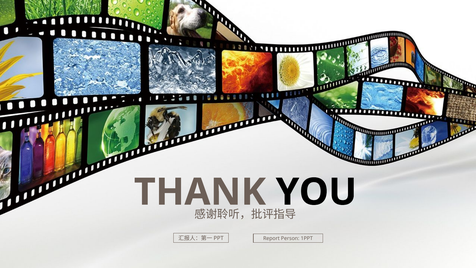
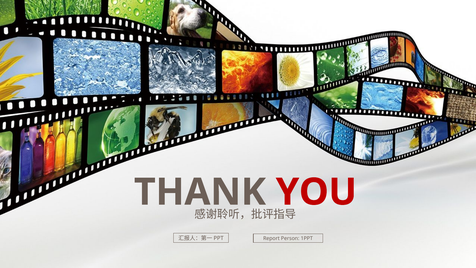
YOU colour: black -> red
